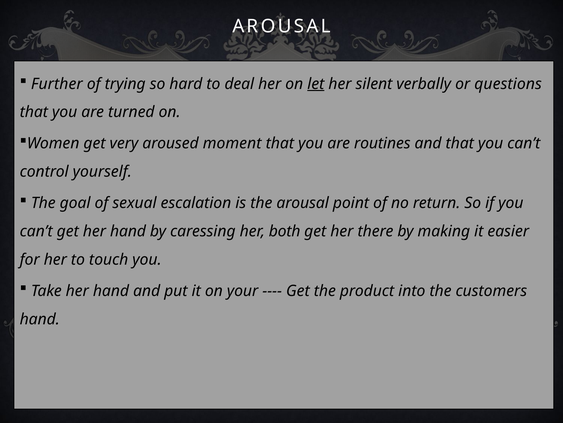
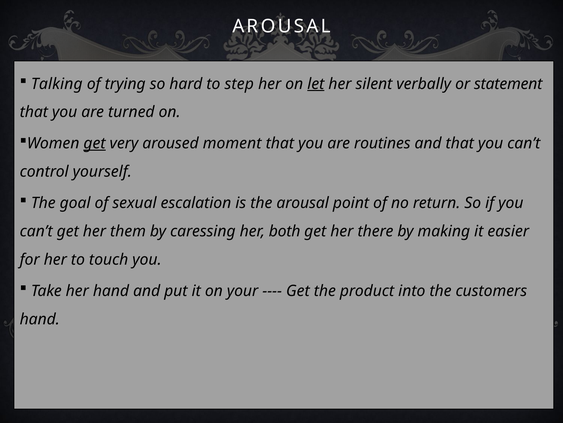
Further: Further -> Talking
deal: deal -> step
questions: questions -> statement
get at (95, 143) underline: none -> present
get her hand: hand -> them
